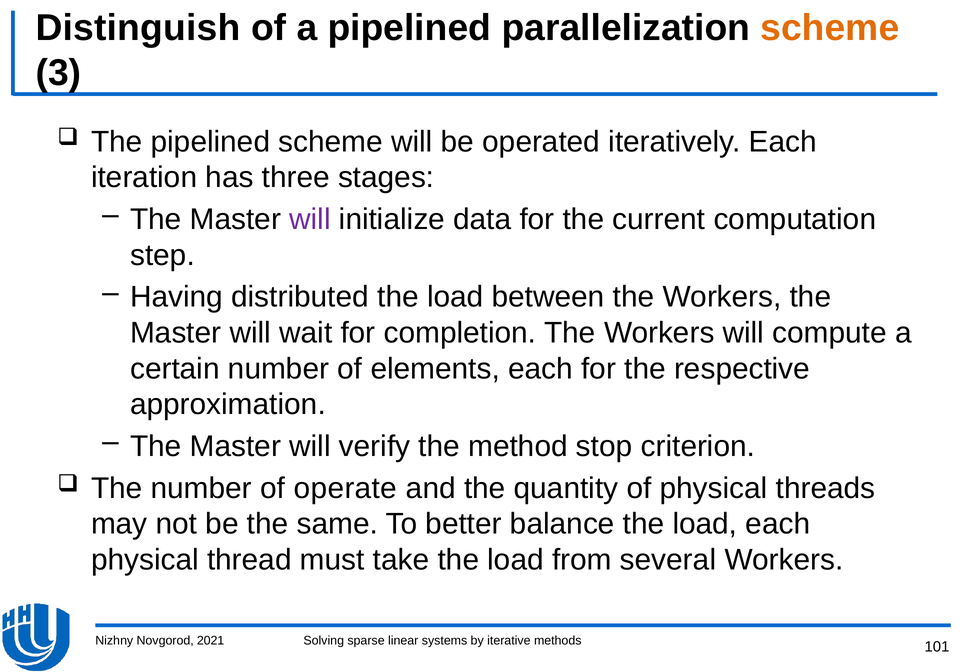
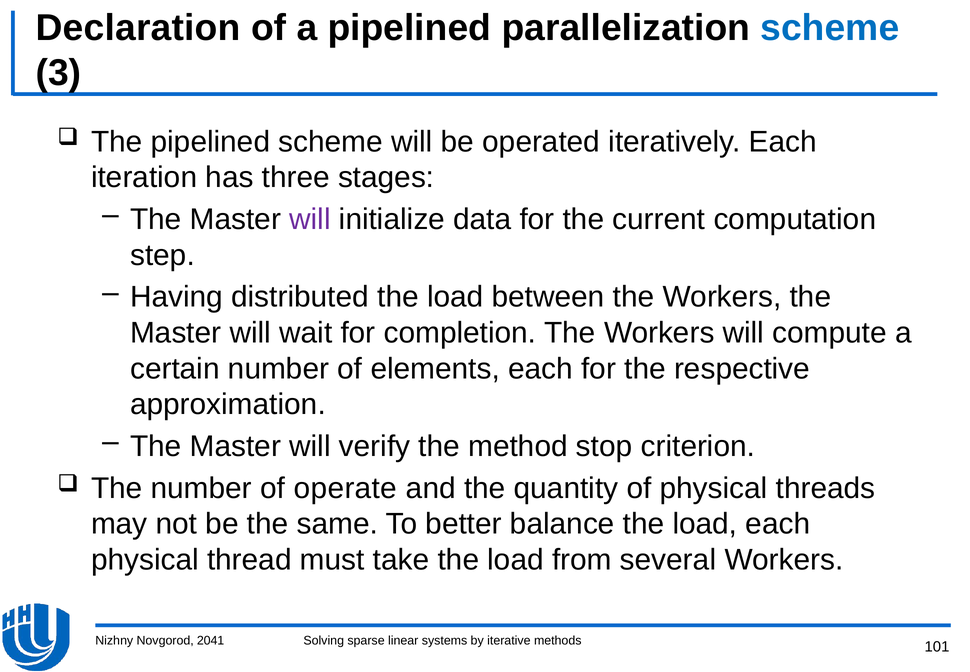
Distinguish: Distinguish -> Declaration
scheme at (830, 28) colour: orange -> blue
2021: 2021 -> 2041
